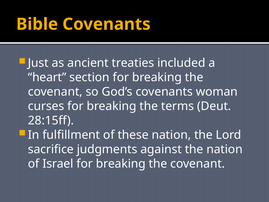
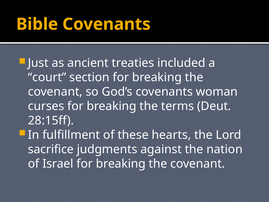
heart: heart -> court
these nation: nation -> hearts
